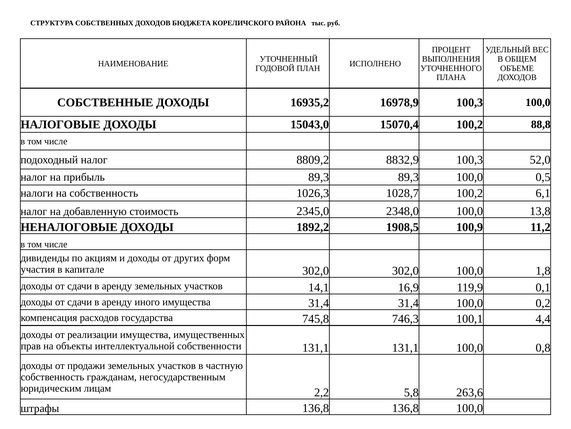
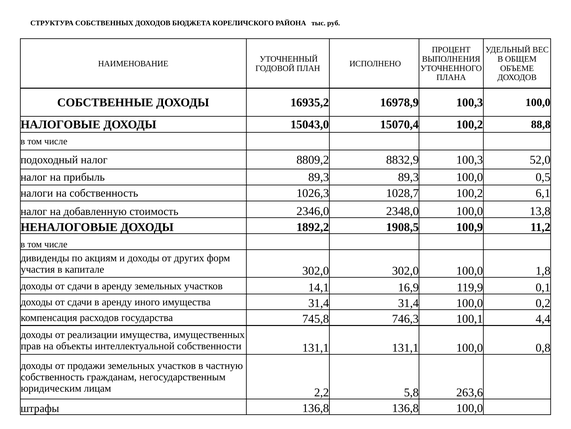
2345,0: 2345,0 -> 2346,0
